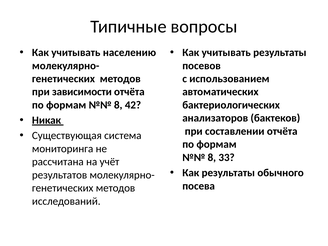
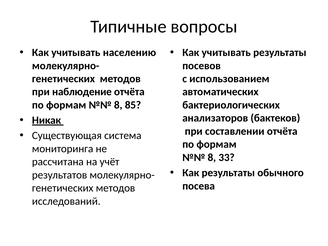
зависимости: зависимости -> наблюдение
42: 42 -> 85
